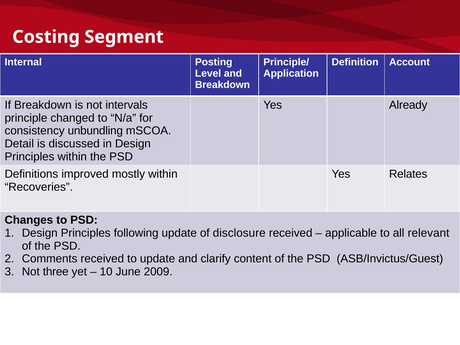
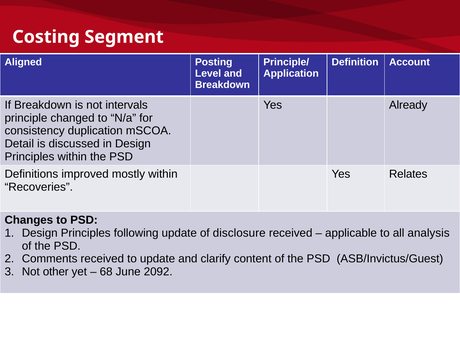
Internal: Internal -> Aligned
unbundling: unbundling -> duplication
relevant: relevant -> analysis
three: three -> other
10: 10 -> 68
2009: 2009 -> 2092
